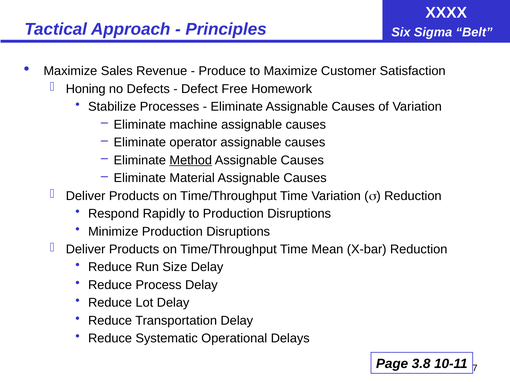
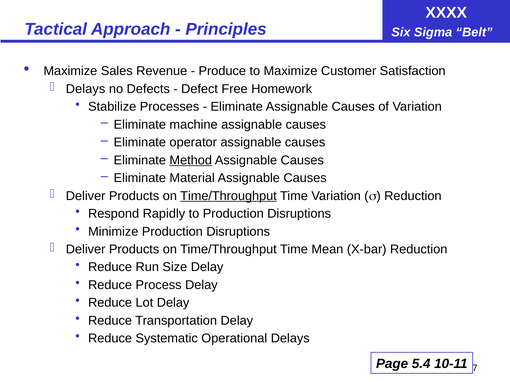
Honing at (86, 89): Honing -> Delays
Time/Throughput at (228, 196) underline: none -> present
3.8: 3.8 -> 5.4
